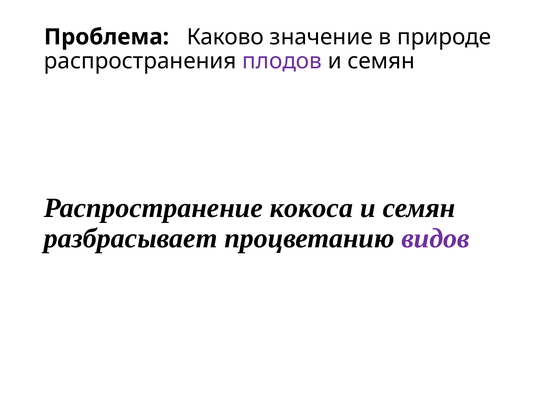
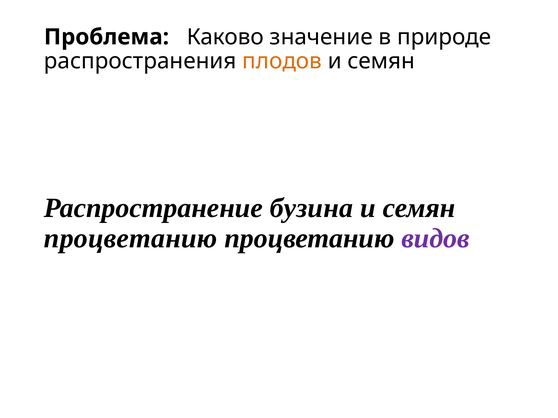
плодов colour: purple -> orange
кокоса: кокоса -> бузина
разбрасывает at (131, 238): разбрасывает -> процветанию
